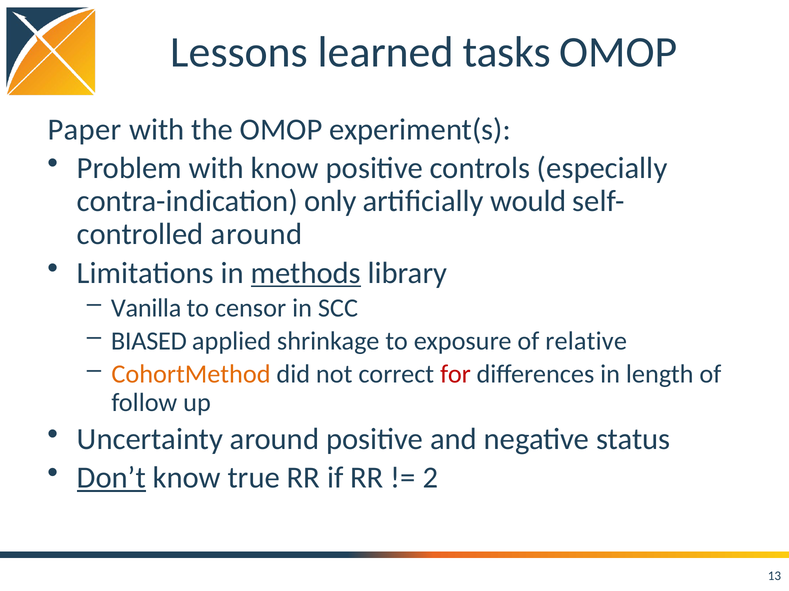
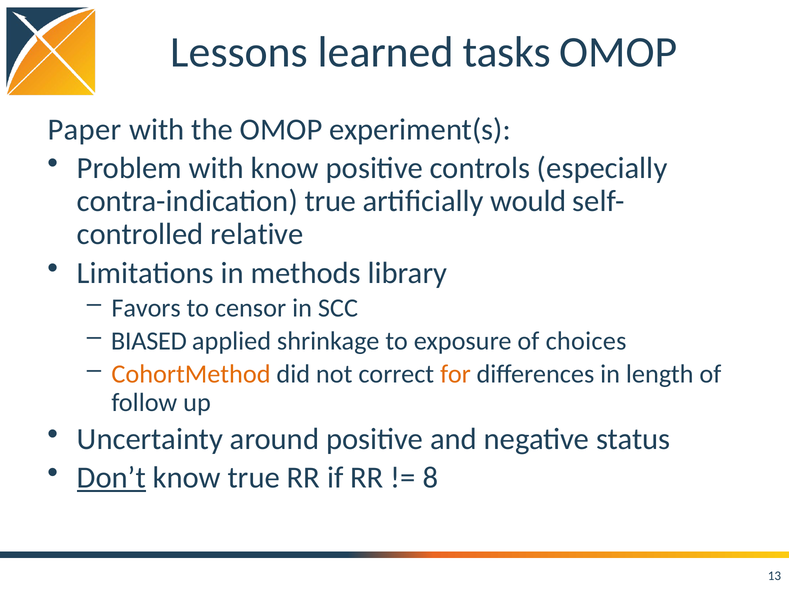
contra-indication only: only -> true
around at (257, 235): around -> relative
methods underline: present -> none
Vanilla: Vanilla -> Favors
relative: relative -> choices
for colour: red -> orange
2: 2 -> 8
